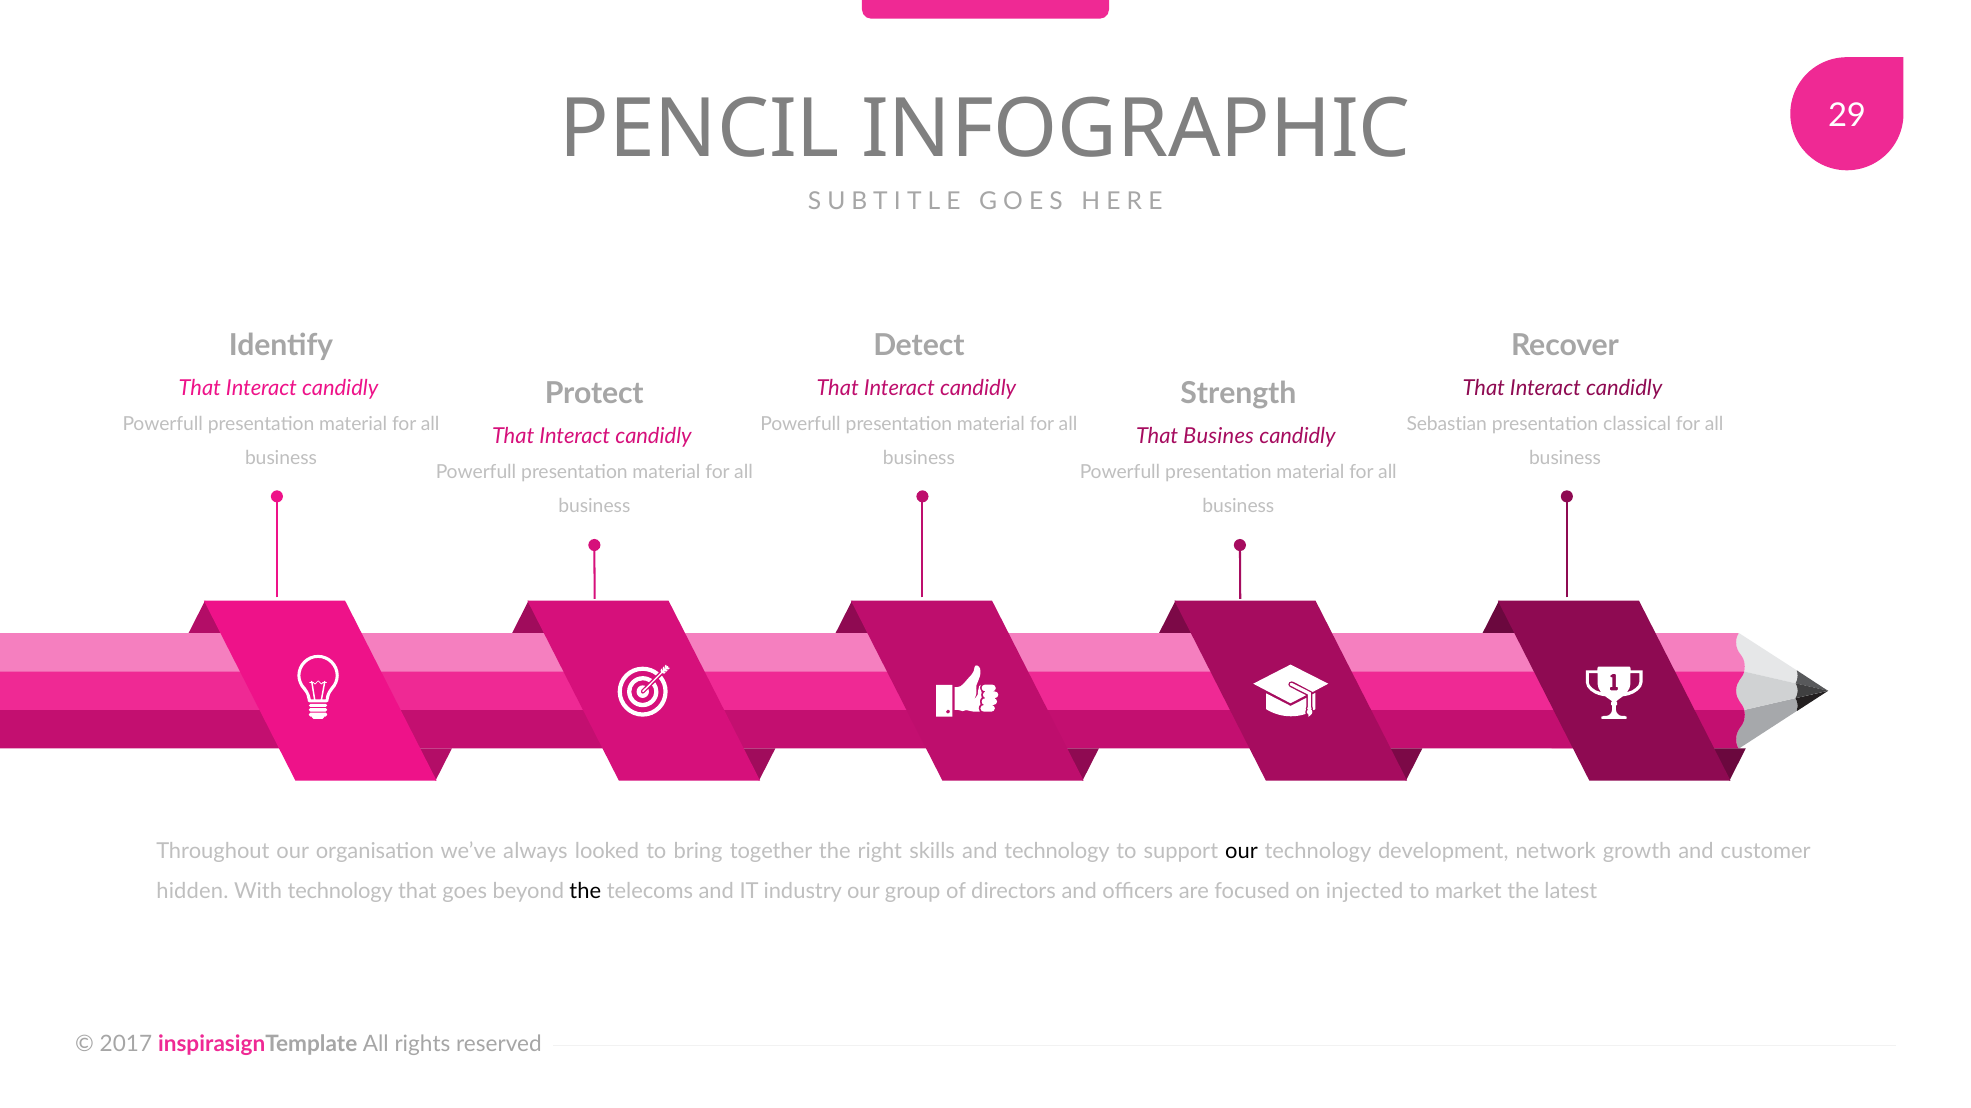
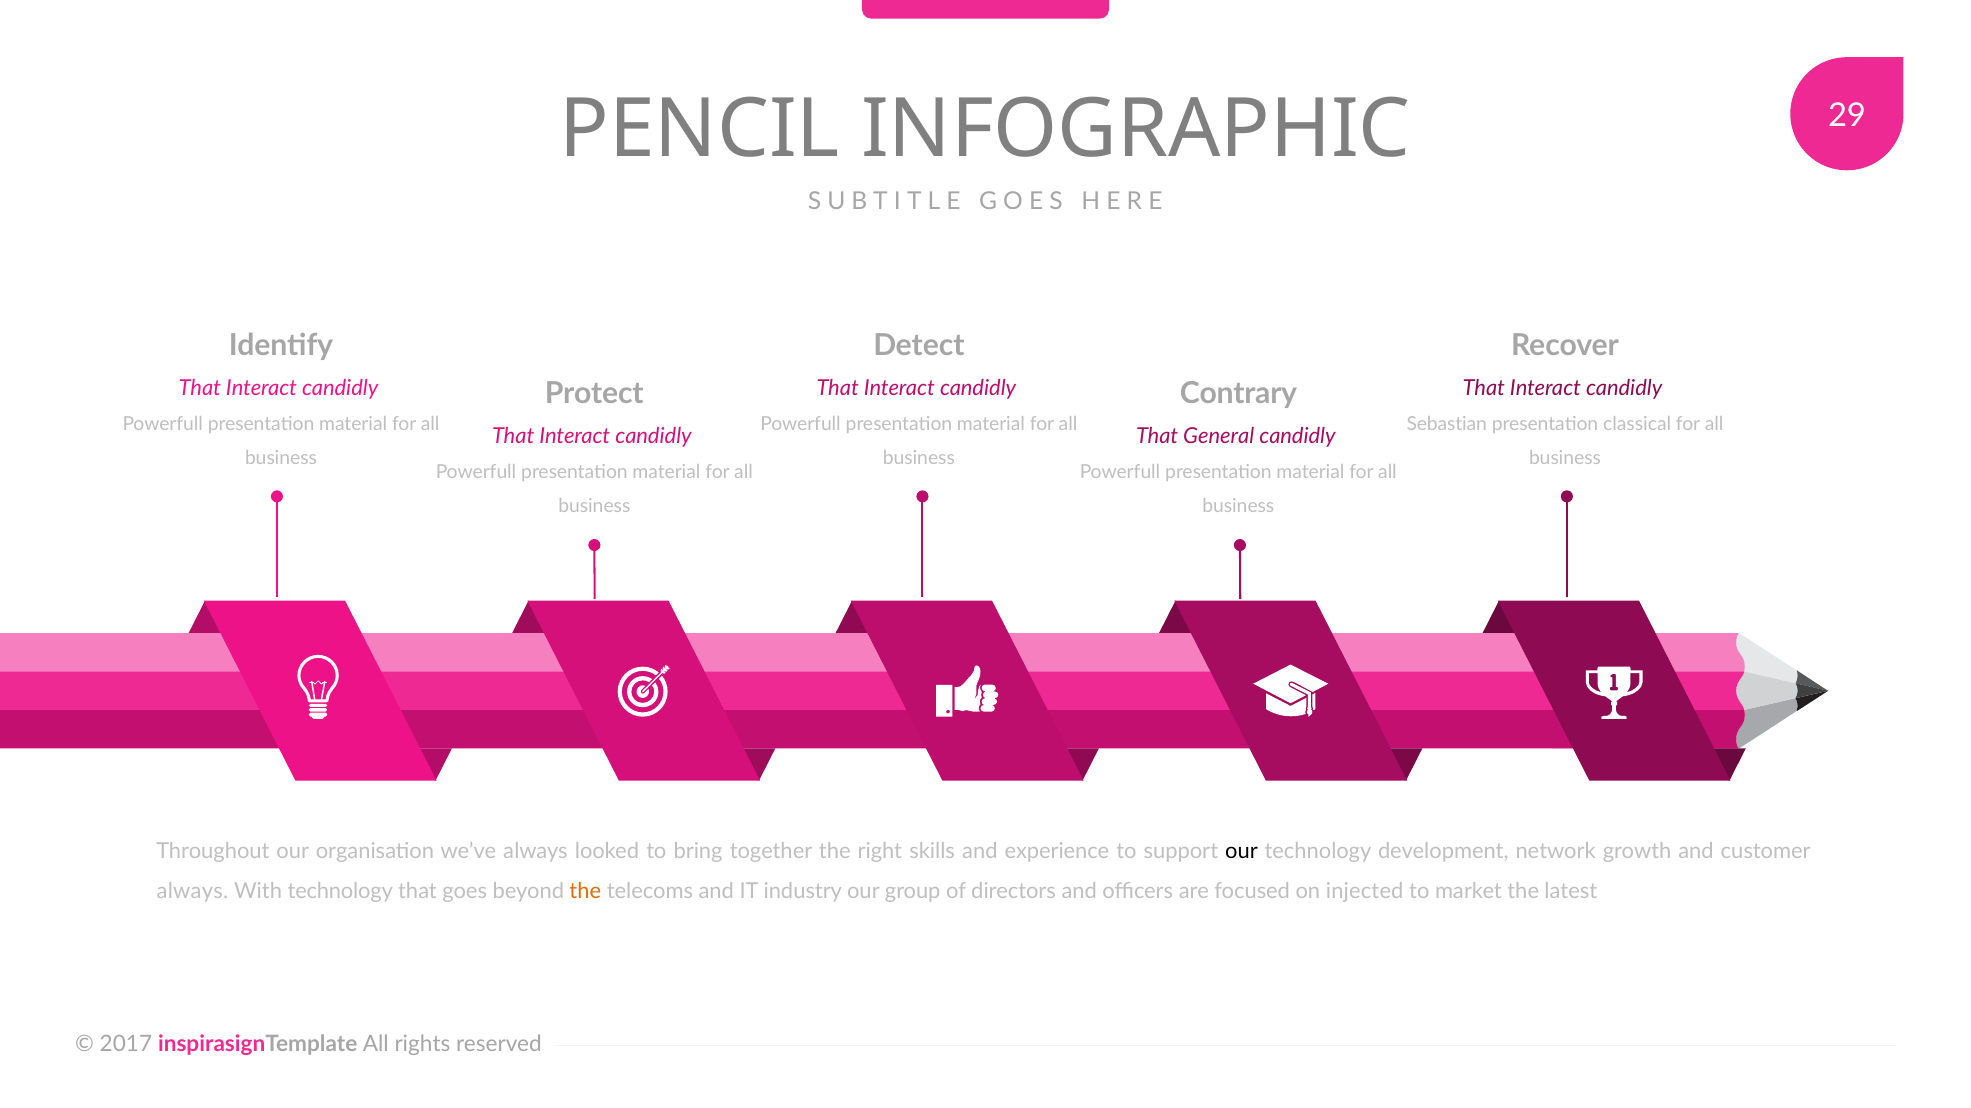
Strength: Strength -> Contrary
Busines: Busines -> General
and technology: technology -> experience
hidden at (192, 892): hidden -> always
the at (585, 892) colour: black -> orange
